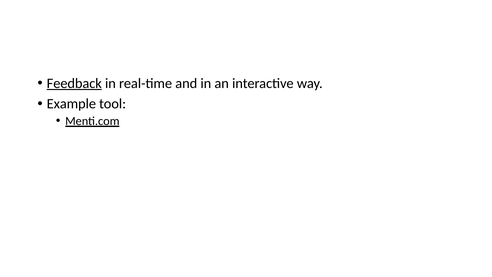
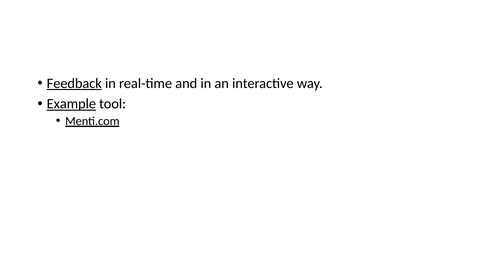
Example underline: none -> present
